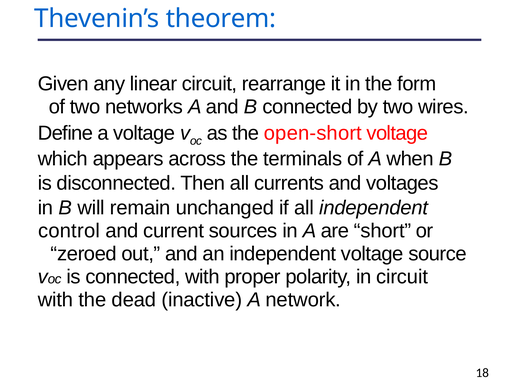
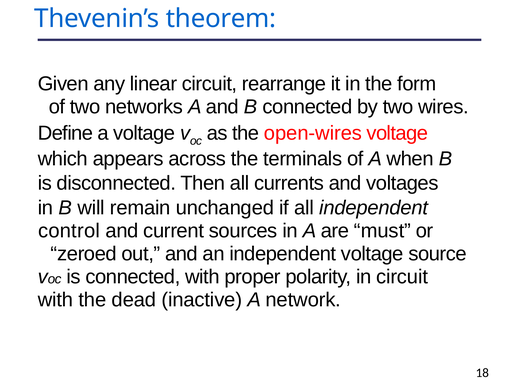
open-short: open-short -> open-wires
short: short -> must
